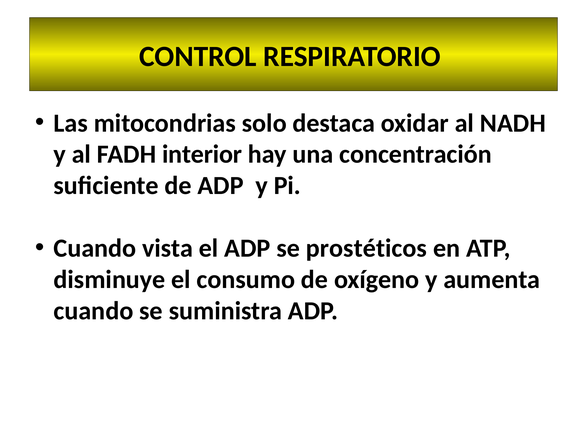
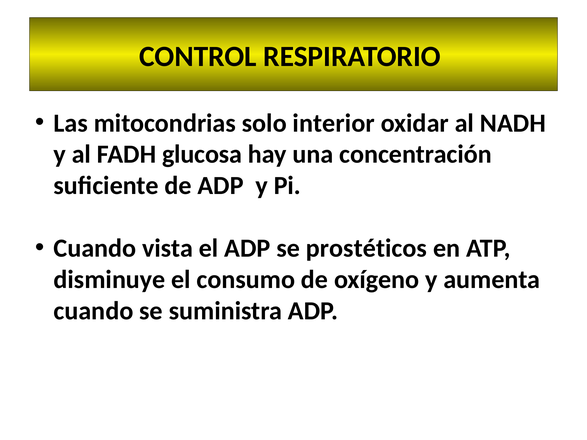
destaca: destaca -> interior
interior: interior -> glucosa
